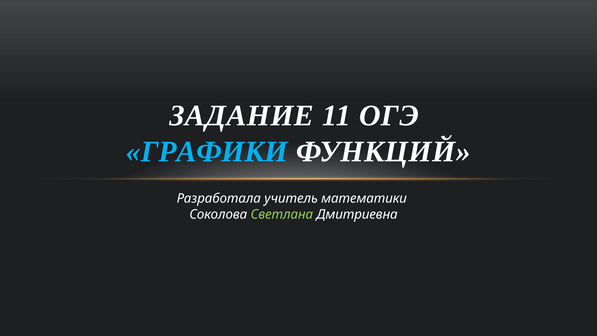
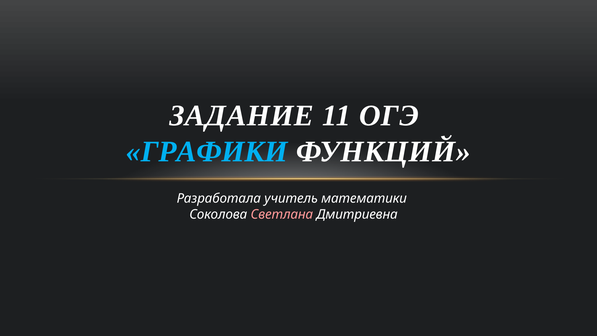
Светлана colour: light green -> pink
